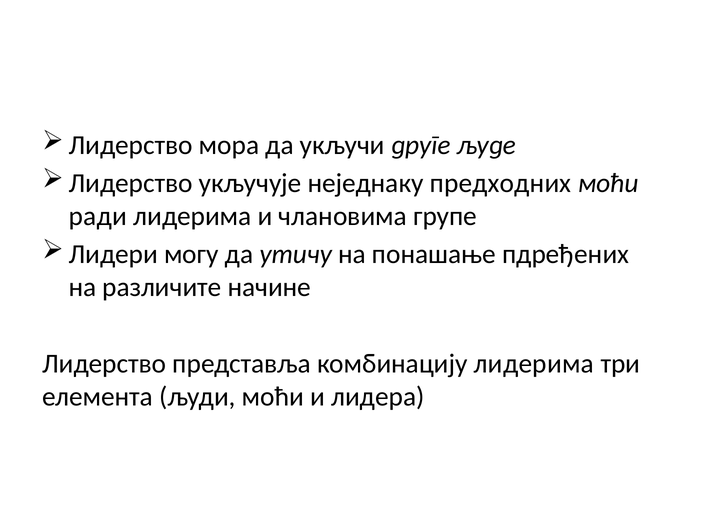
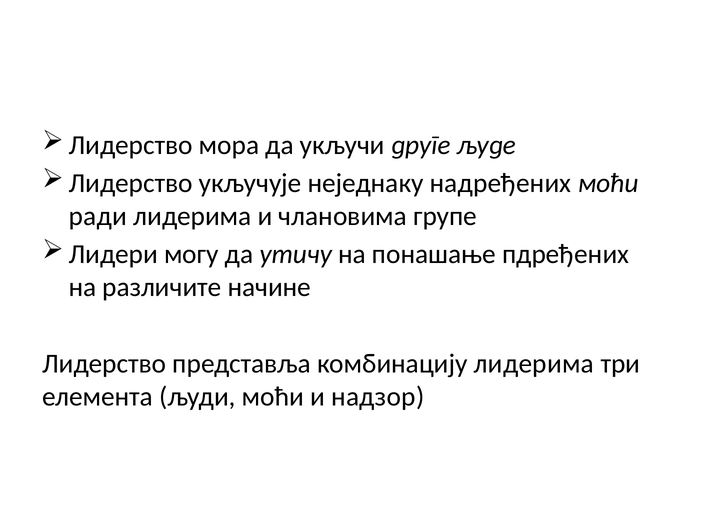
предходних: предходних -> надређених
лидера: лидера -> надзор
